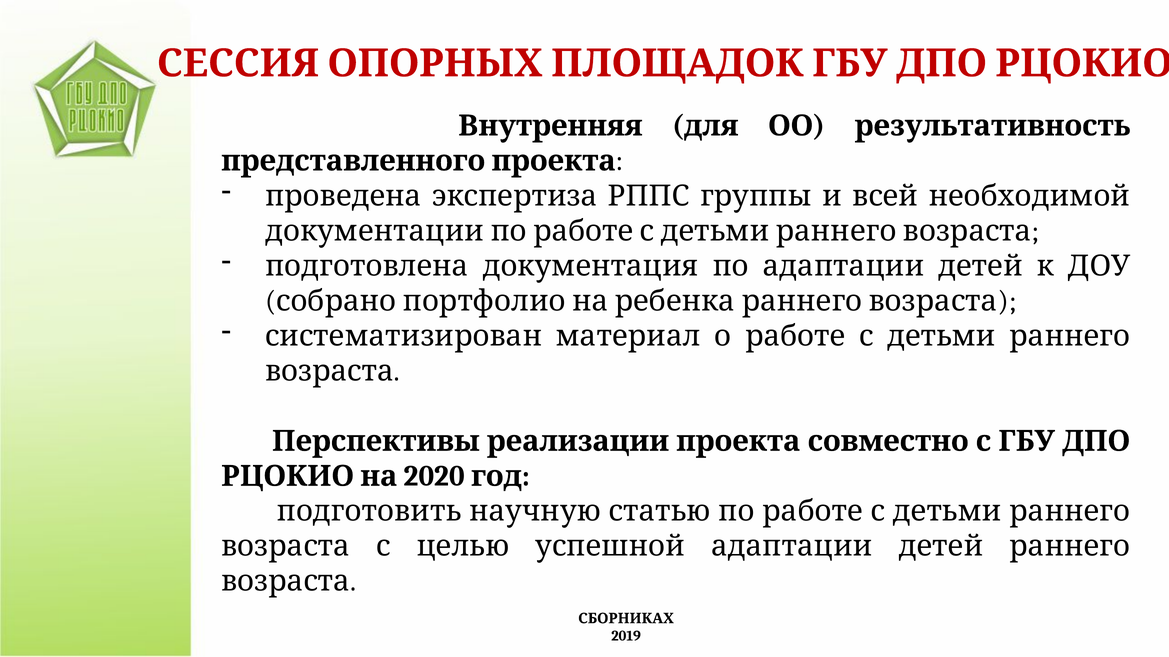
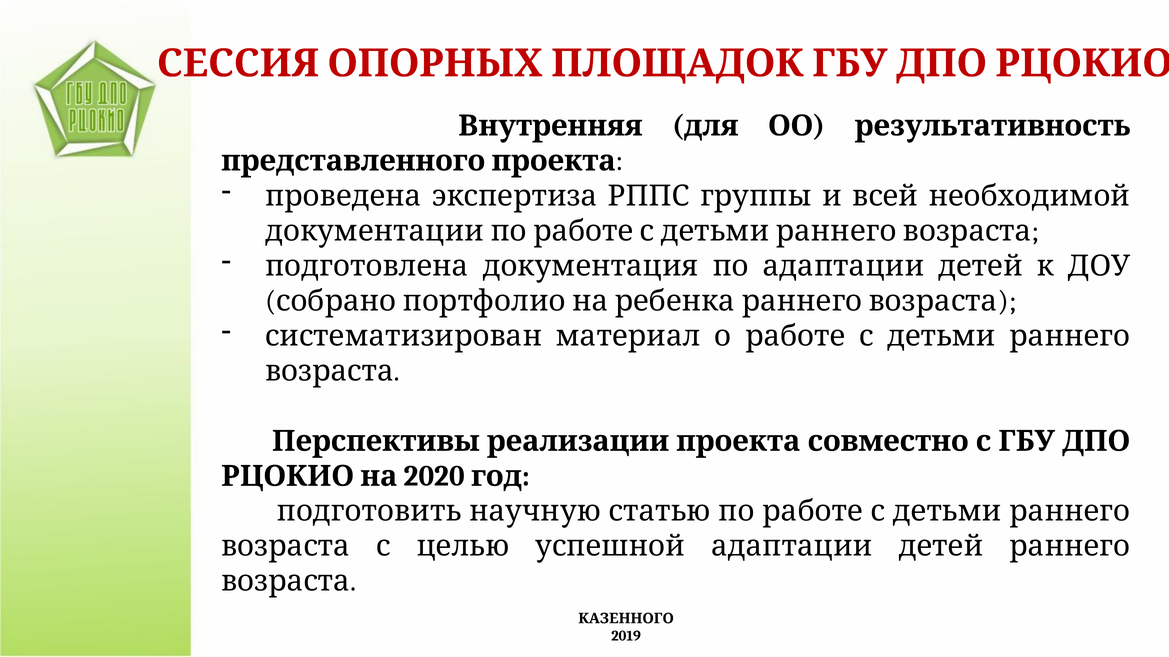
СБОРНИКАХ: СБОРНИКАХ -> КАЗЕННОГО
